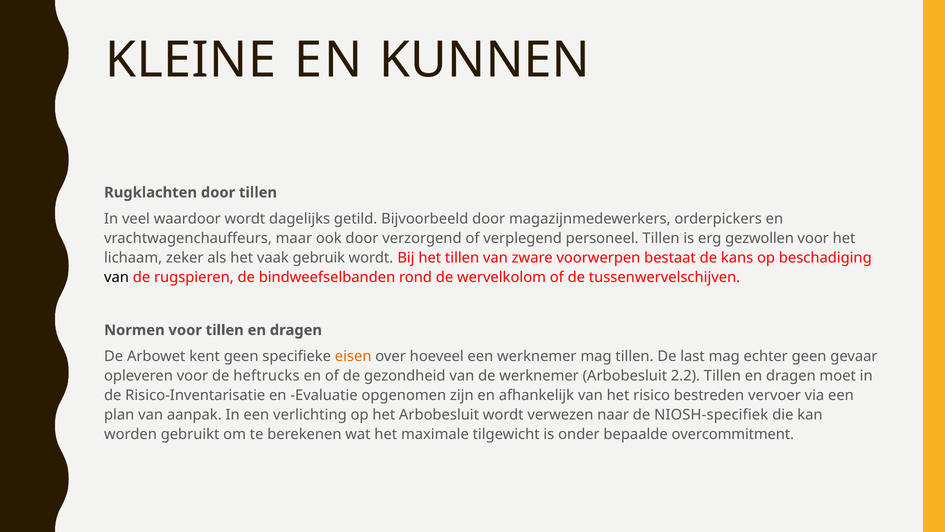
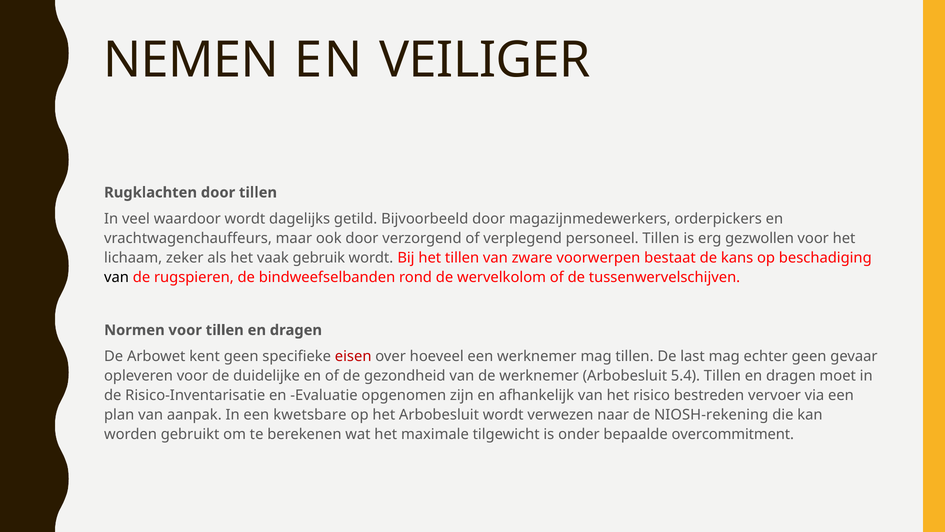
KLEINE: KLEINE -> NEMEN
KUNNEN: KUNNEN -> VEILIGER
eisen colour: orange -> red
heftrucks: heftrucks -> duidelijke
2.2: 2.2 -> 5.4
verlichting: verlichting -> kwetsbare
NIOSH-specifiek: NIOSH-specifiek -> NIOSH-rekening
